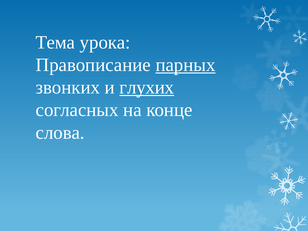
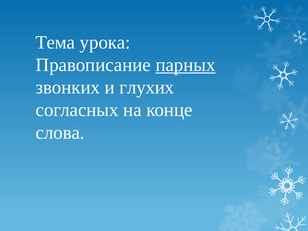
глухих underline: present -> none
